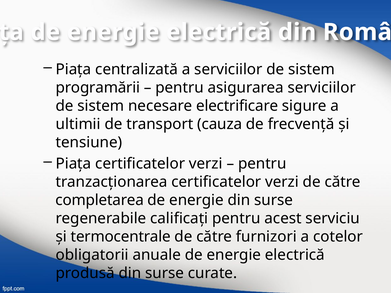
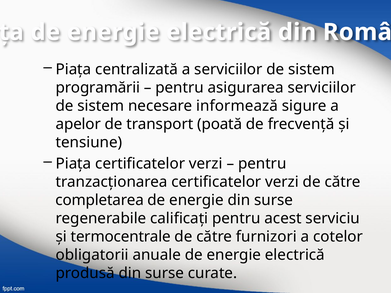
electrificare: electrificare -> informează
ultimii: ultimii -> apelor
cauza: cauza -> poată
